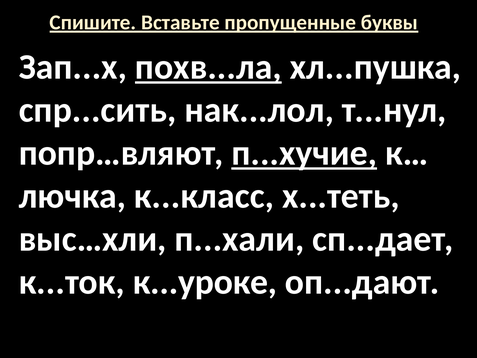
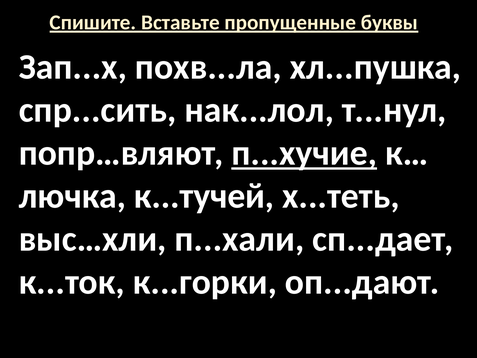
похв...ла underline: present -> none
к...класс: к...класс -> к...тучей
к...уроке: к...уроке -> к...горки
